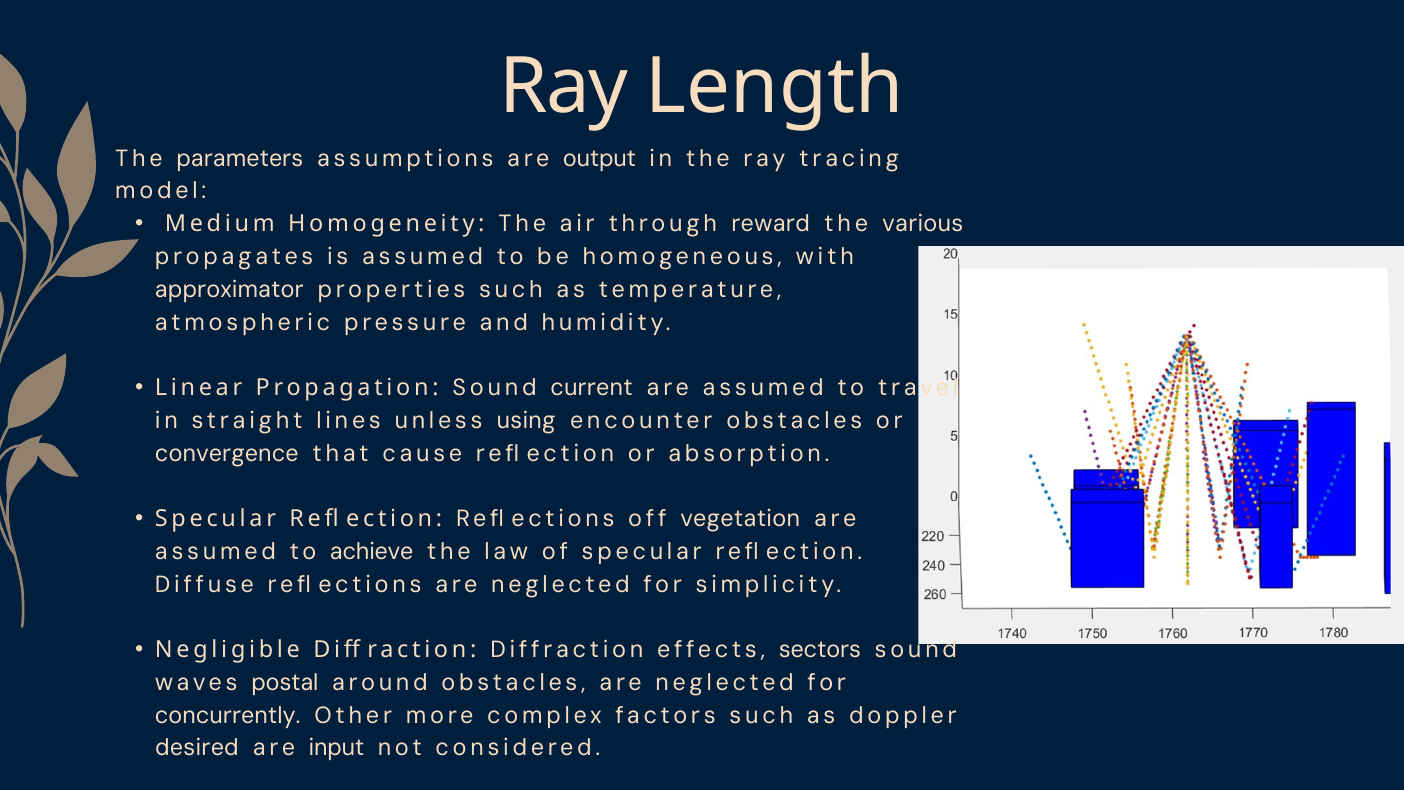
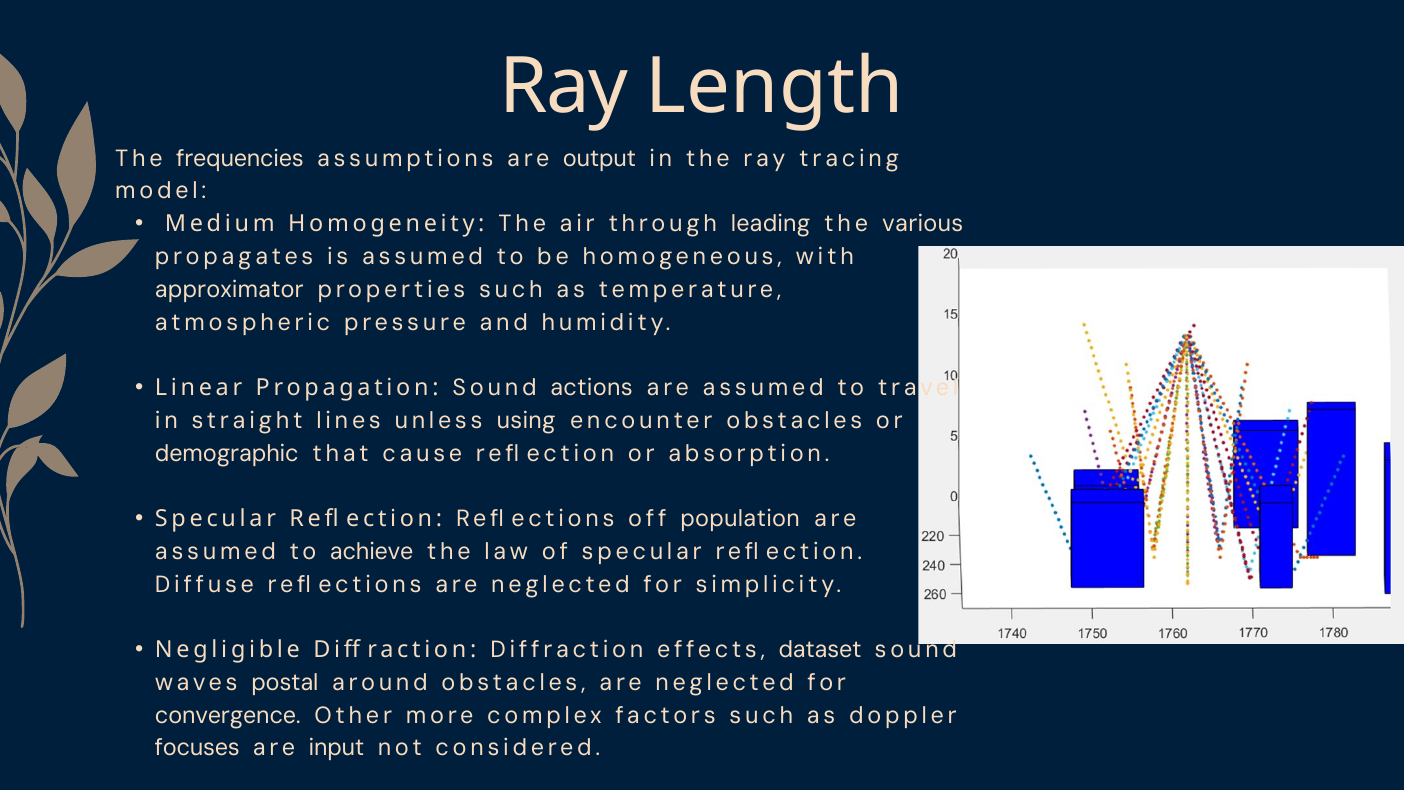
parameters: parameters -> frequencies
reward: reward -> leading
current: current -> actions
convergence: convergence -> demographic
vegetation: vegetation -> population
sectors: sectors -> dataset
concurrently: concurrently -> convergence
desired: desired -> focuses
